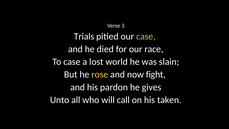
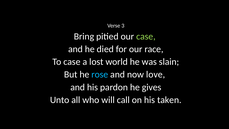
Trials: Trials -> Bring
rose colour: yellow -> light blue
fight: fight -> love
